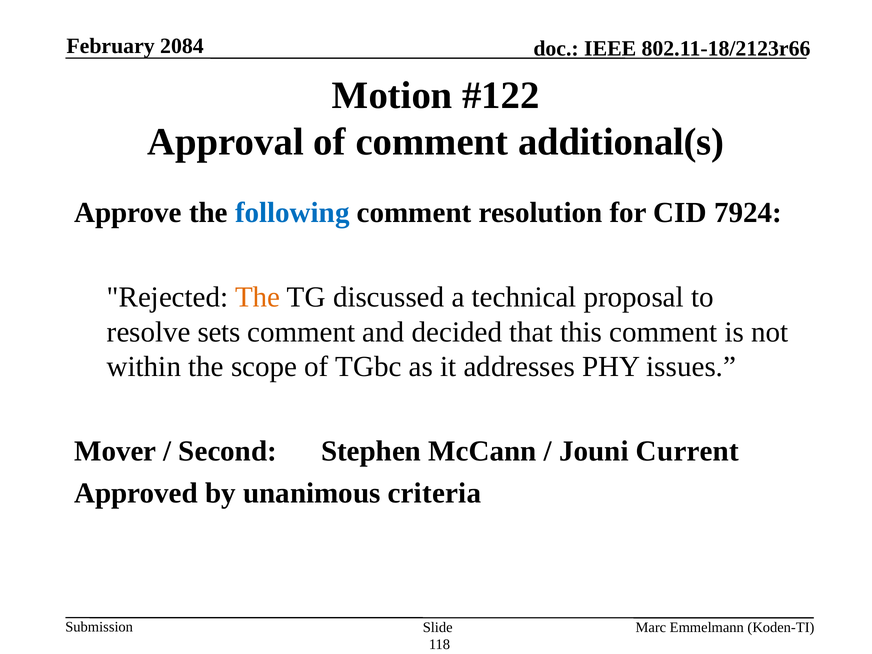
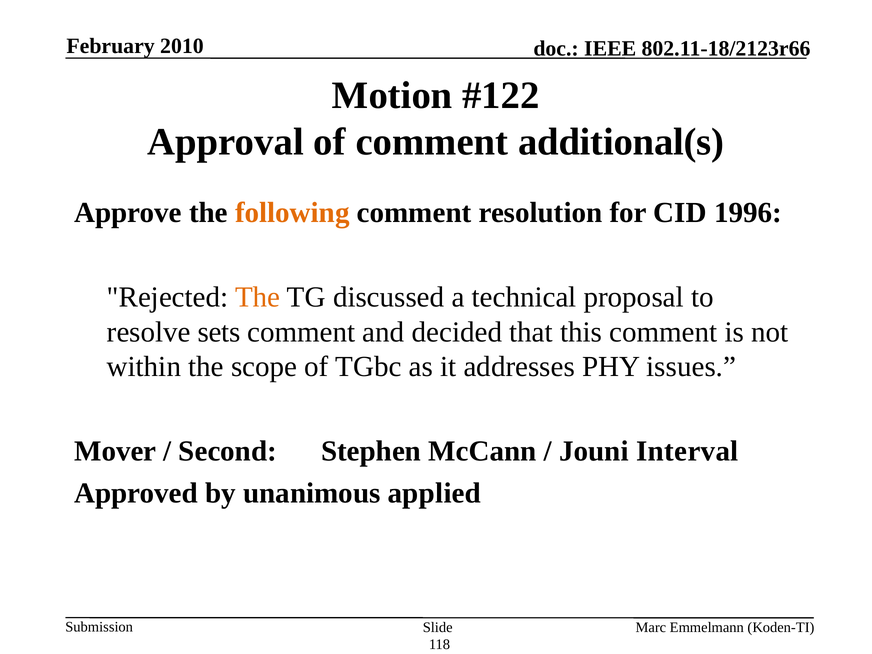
2084: 2084 -> 2010
following colour: blue -> orange
7924: 7924 -> 1996
Current: Current -> Interval
criteria: criteria -> applied
